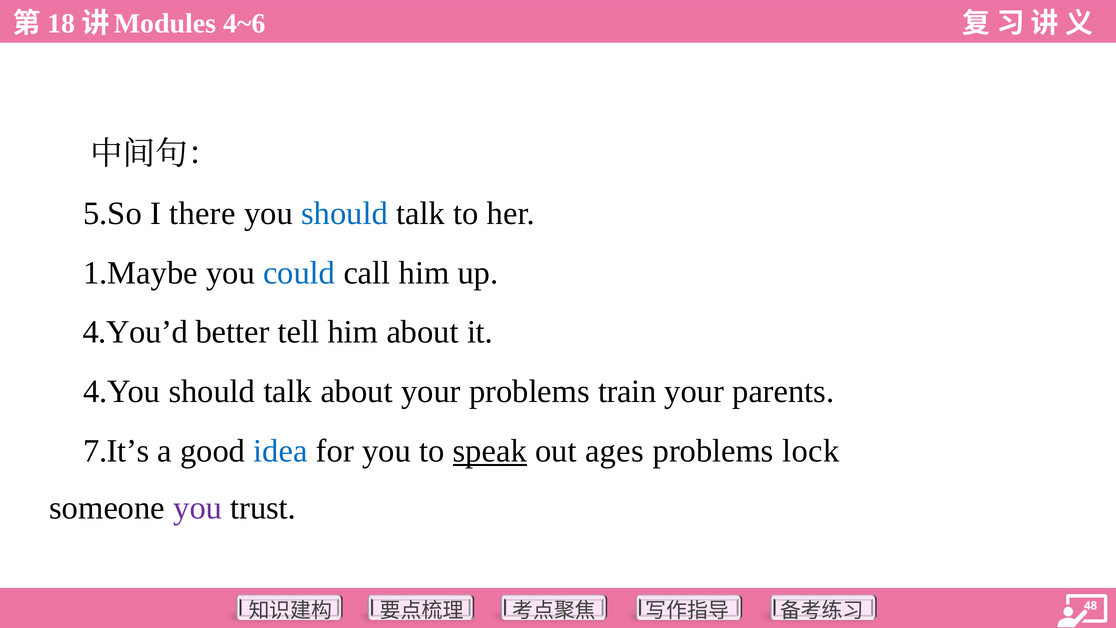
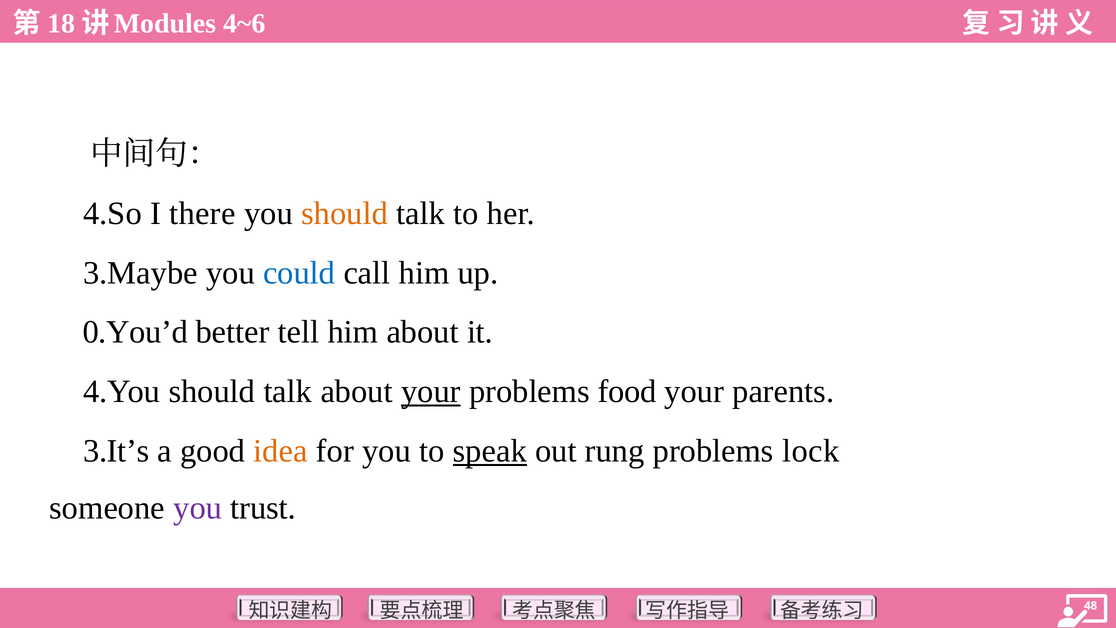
5.So: 5.So -> 4.So
should at (345, 213) colour: blue -> orange
1.Maybe: 1.Maybe -> 3.Maybe
4.You’d: 4.You’d -> 0.You’d
your at (431, 391) underline: none -> present
train: train -> food
7.It’s: 7.It’s -> 3.It’s
idea colour: blue -> orange
ages: ages -> rung
